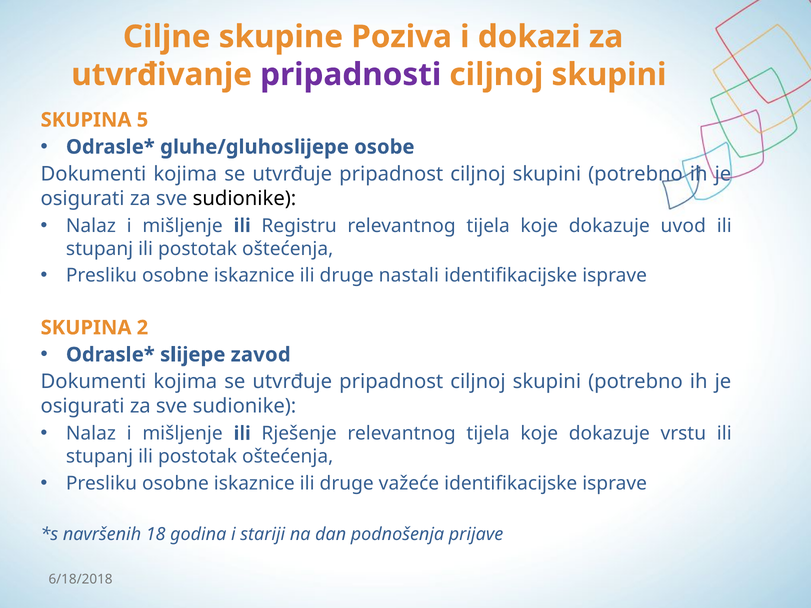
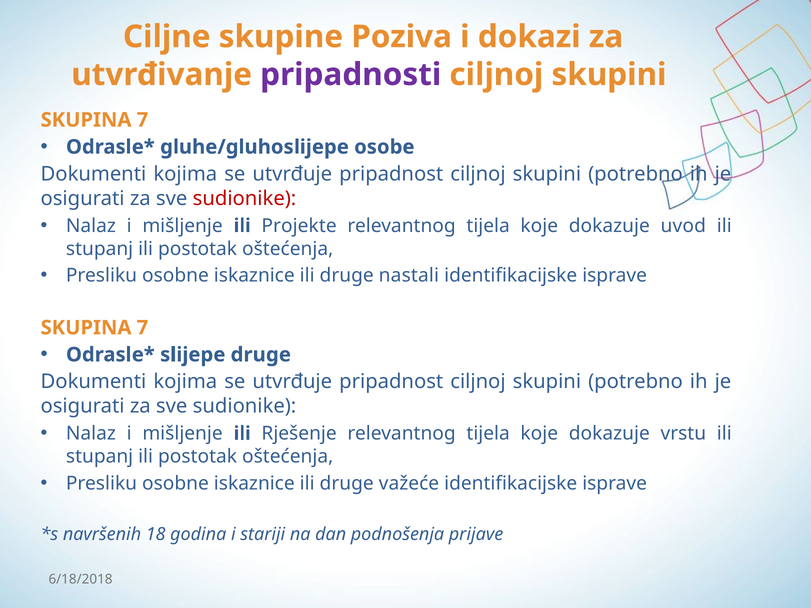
5 at (142, 120): 5 -> 7
sudionike at (245, 198) colour: black -> red
Registru: Registru -> Projekte
2 at (142, 328): 2 -> 7
slijepe zavod: zavod -> druge
